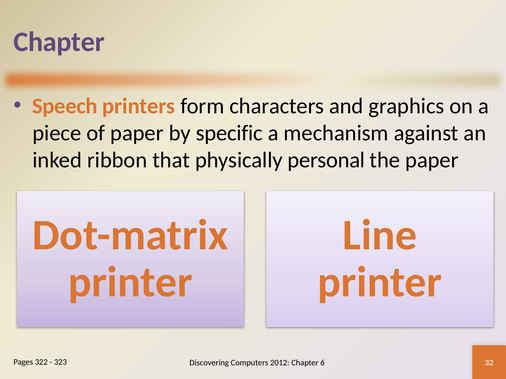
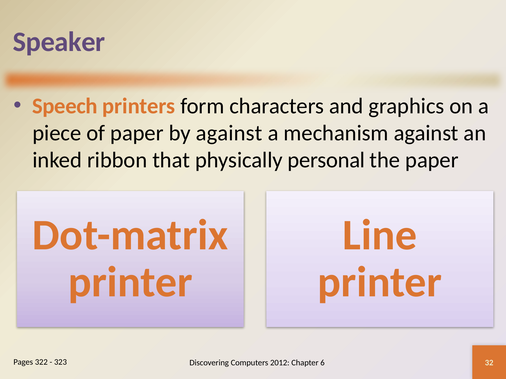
Chapter at (59, 42): Chapter -> Speaker
by specific: specific -> against
